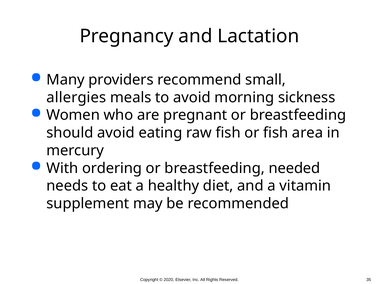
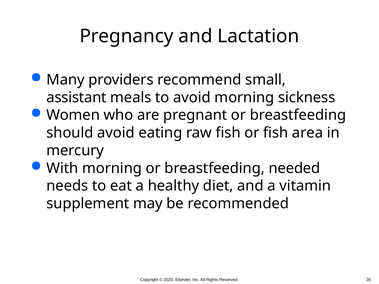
allergies: allergies -> assistant
With ordering: ordering -> morning
